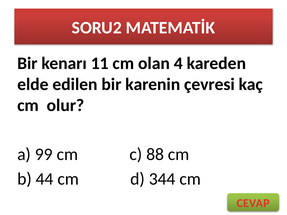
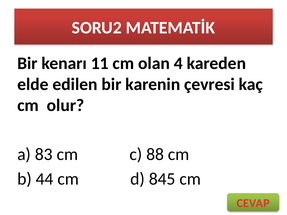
99: 99 -> 83
344: 344 -> 845
